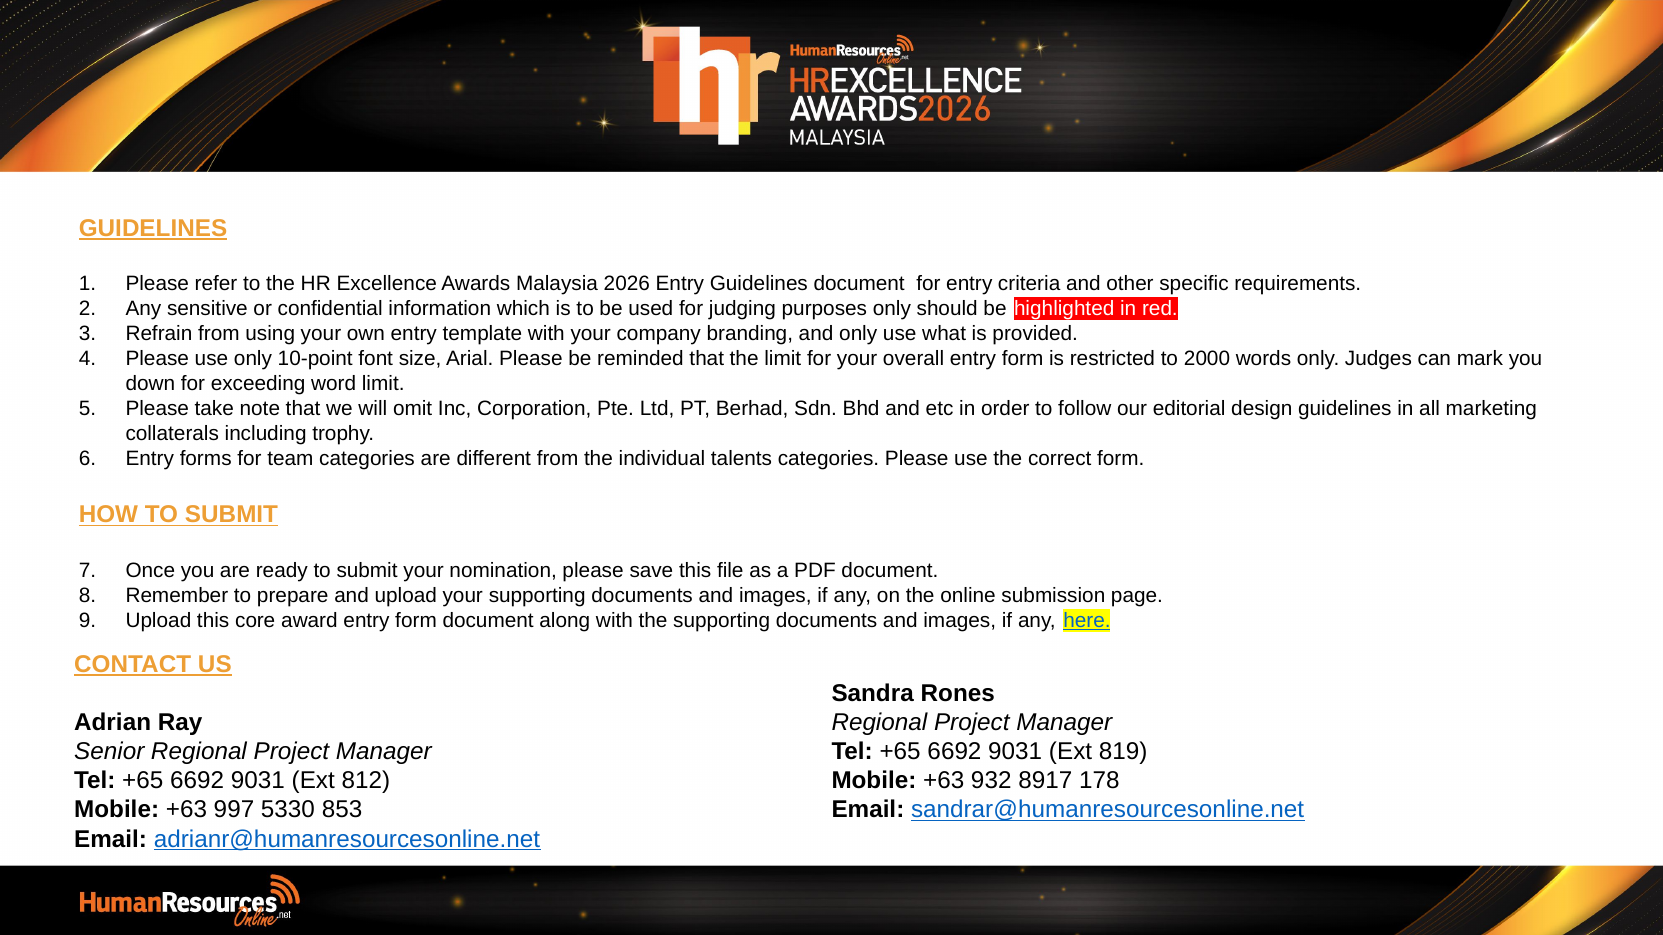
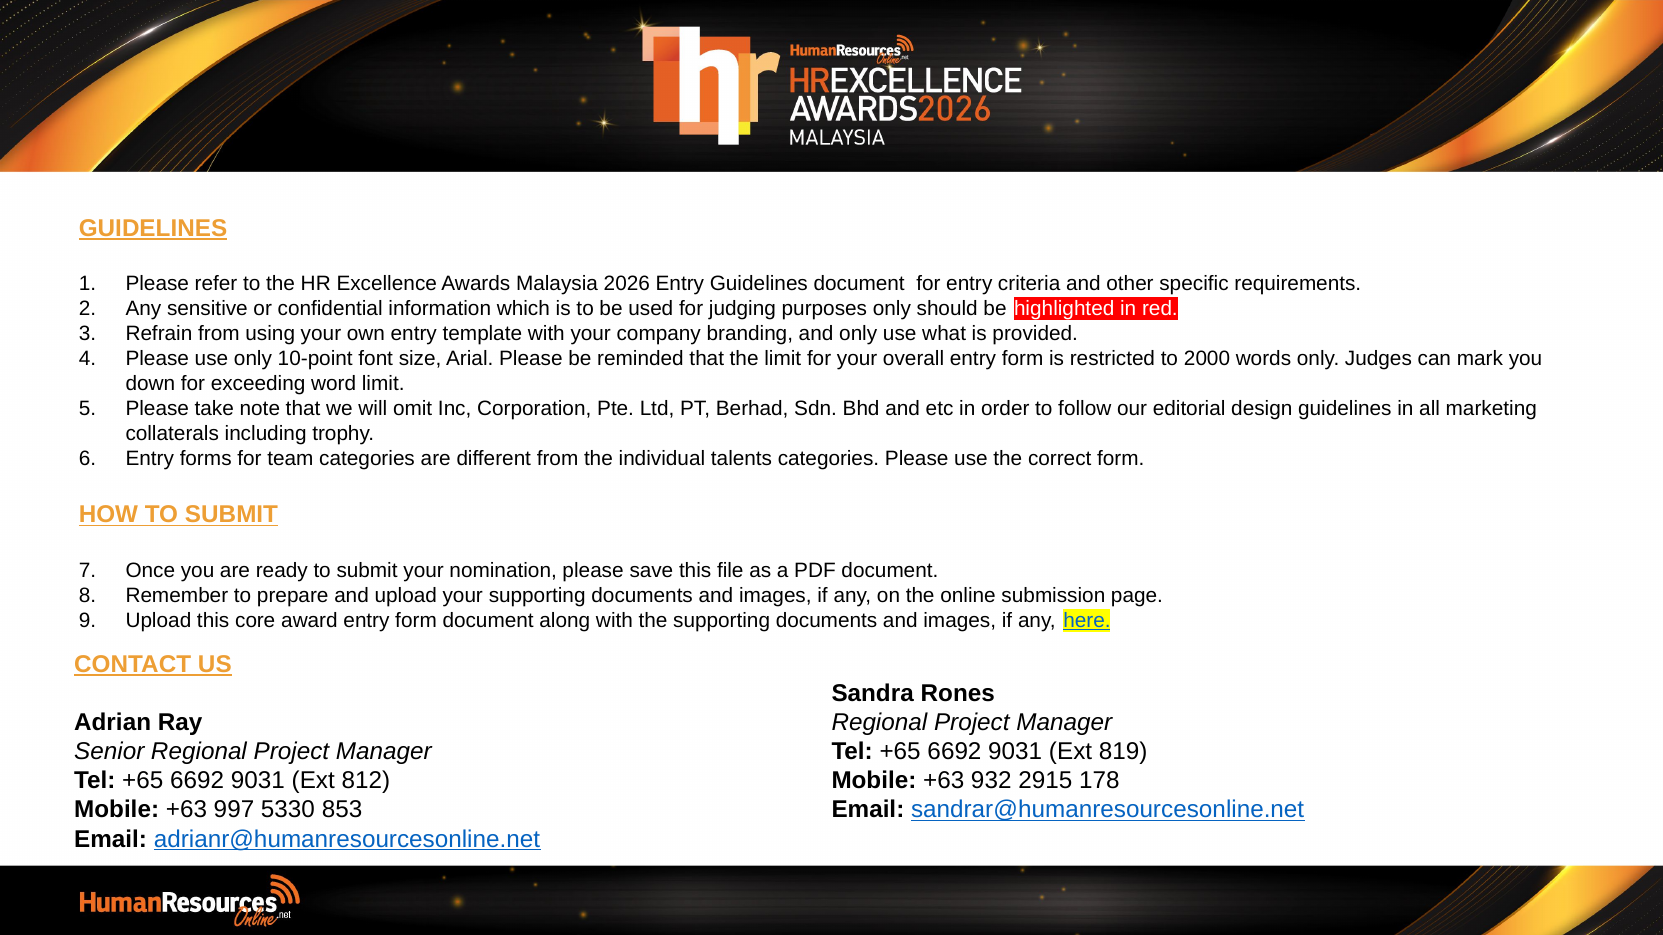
8917: 8917 -> 2915
